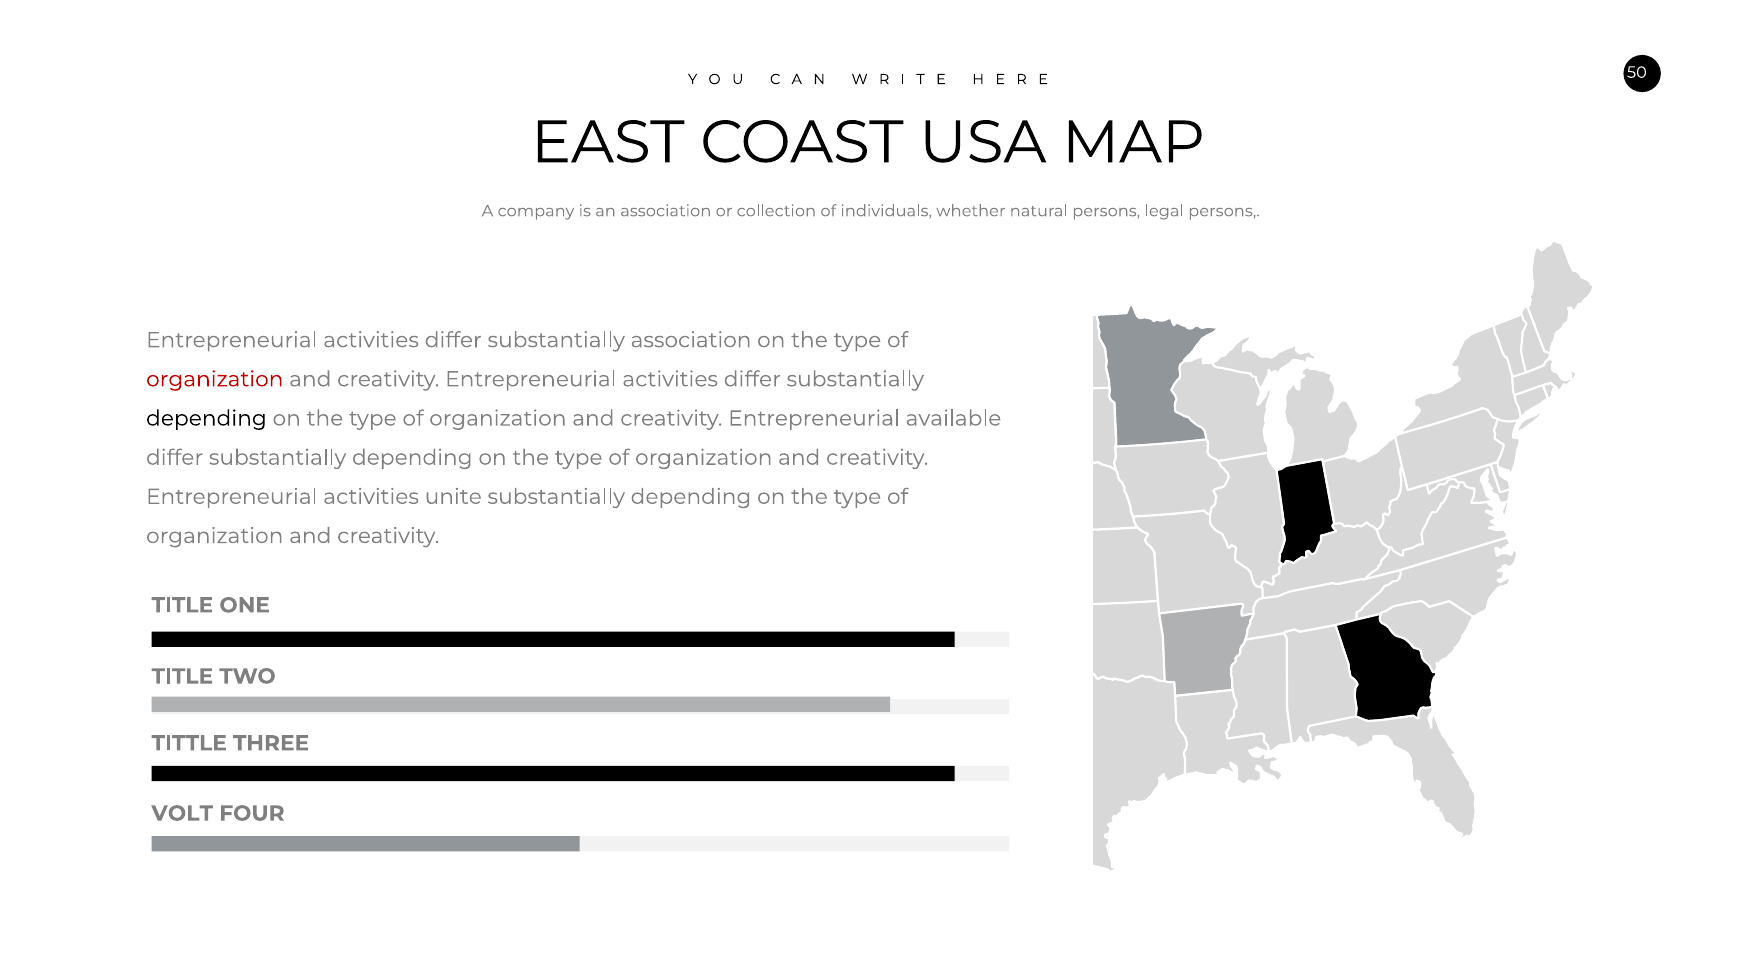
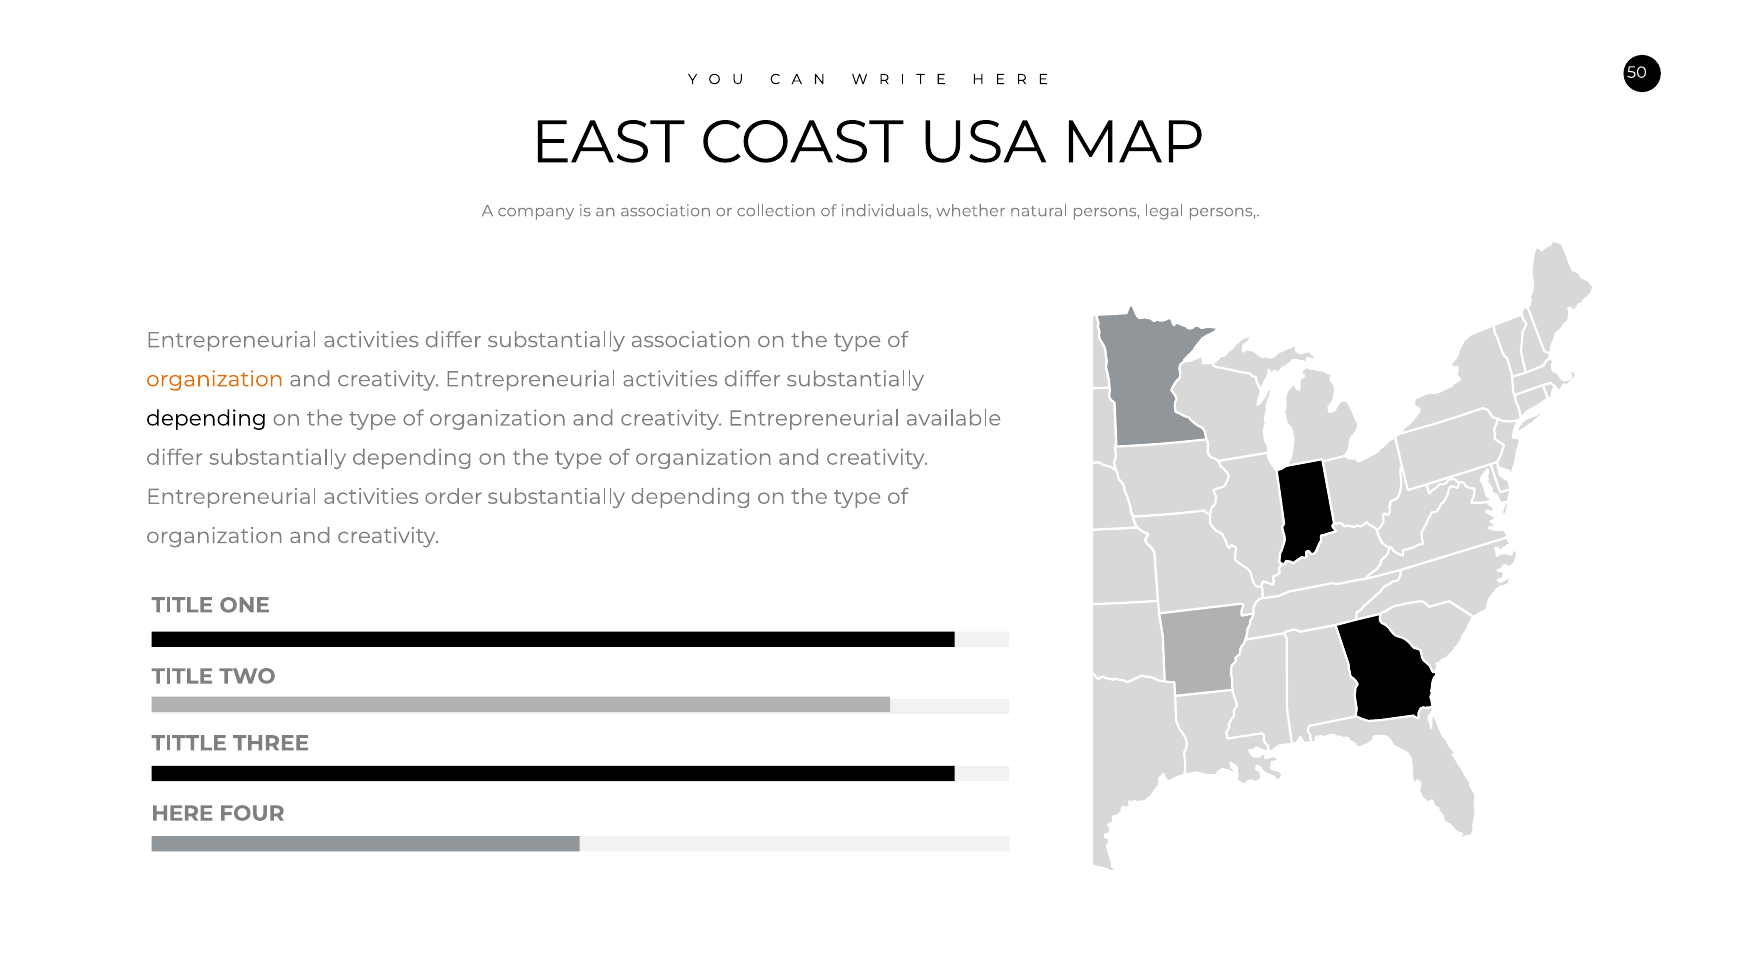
organization at (215, 379) colour: red -> orange
unite: unite -> order
VOLT: VOLT -> HERE
